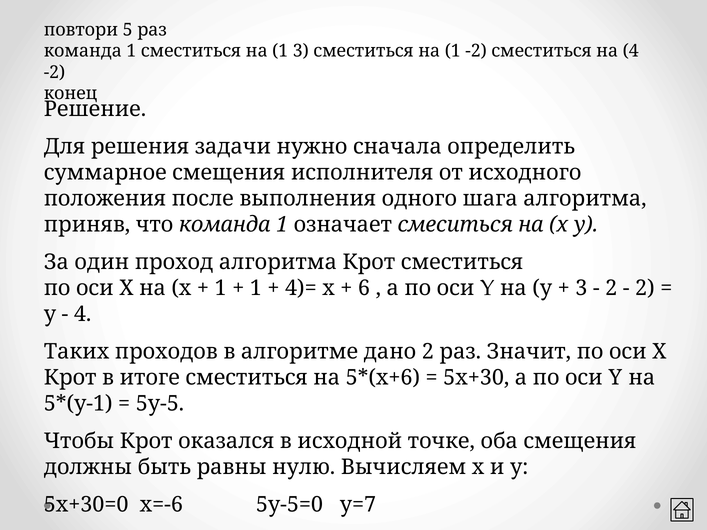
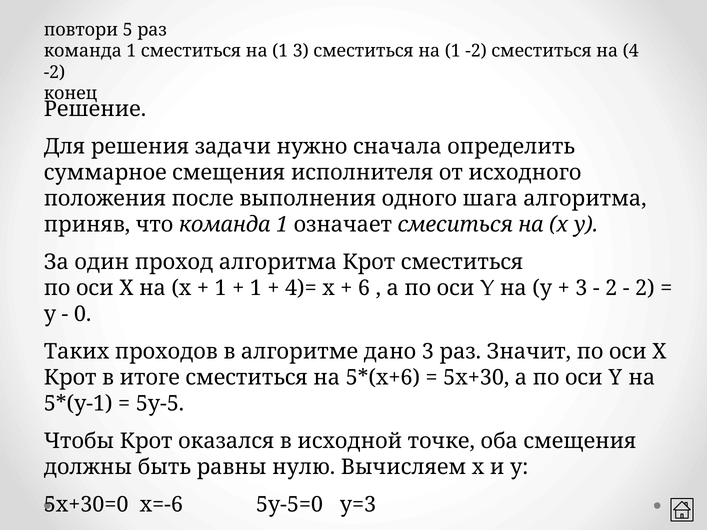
4 at (83, 314): 4 -> 0
дано 2: 2 -> 3
у=7: у=7 -> у=3
